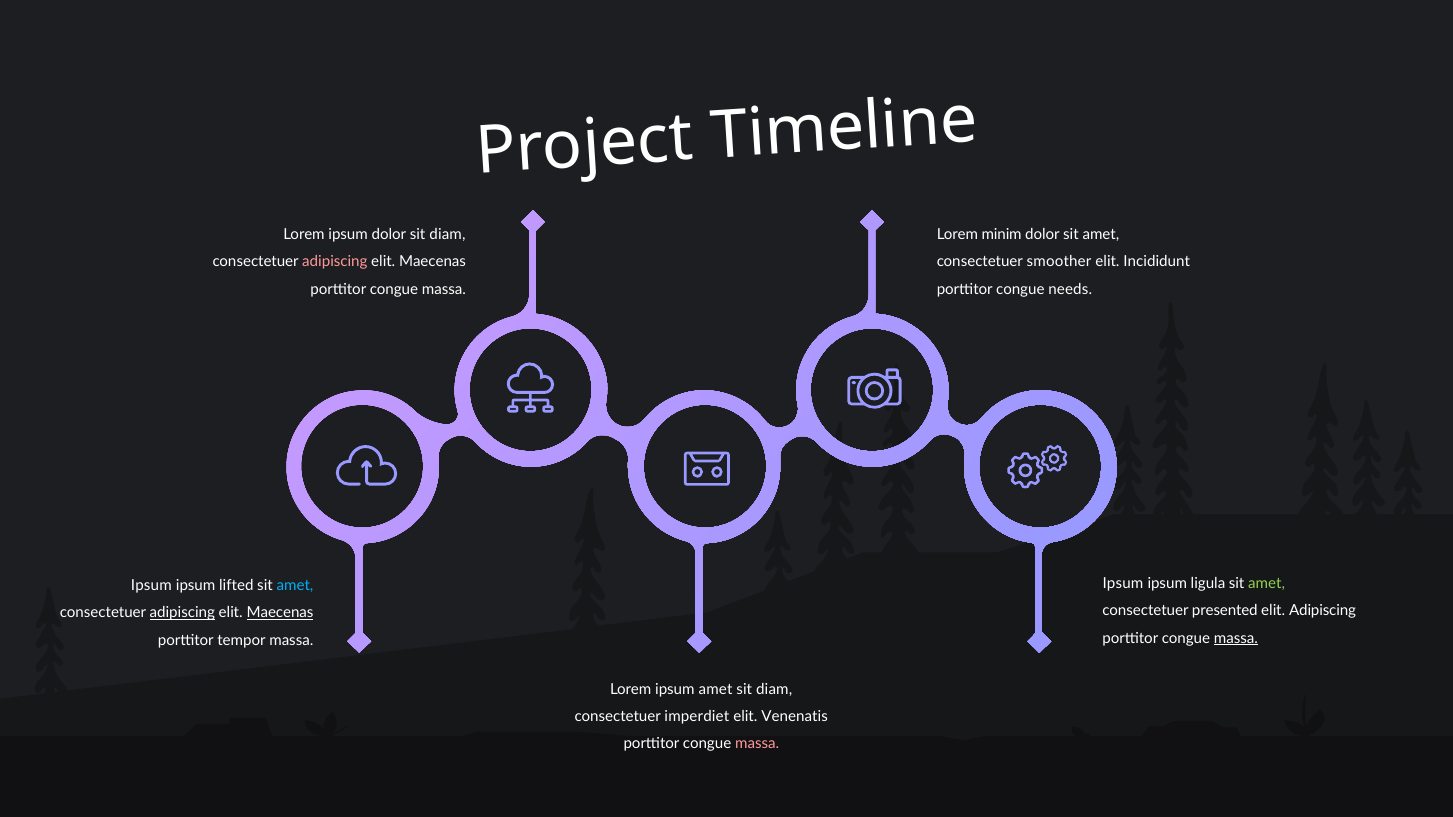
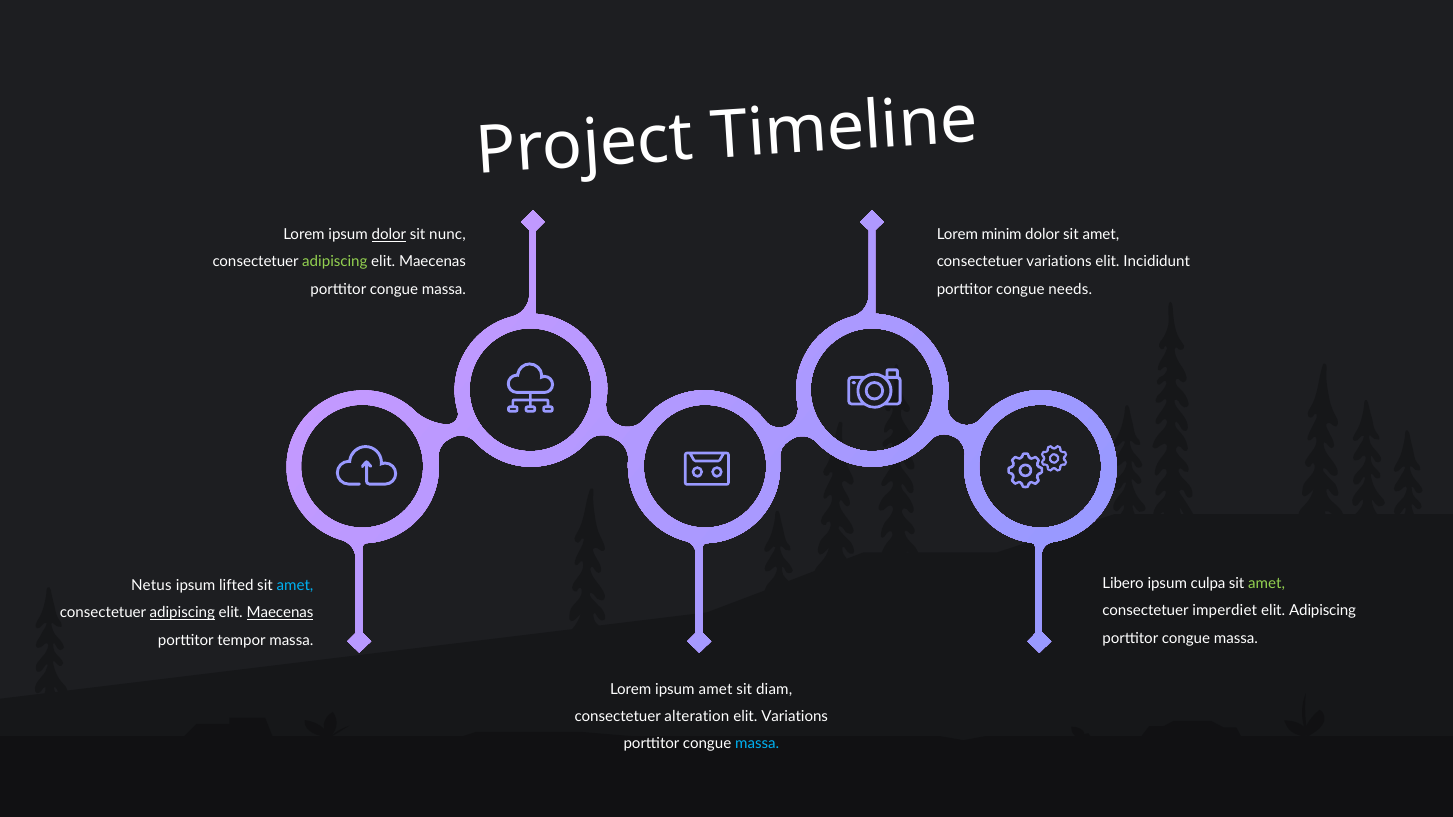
dolor at (389, 235) underline: none -> present
diam at (447, 235): diam -> nunc
adipiscing at (335, 262) colour: pink -> light green
consectetuer smoother: smoother -> variations
Ipsum at (1123, 584): Ipsum -> Libero
ligula: ligula -> culpa
Ipsum at (151, 586): Ipsum -> Netus
presented: presented -> imperdiet
massa at (1236, 639) underline: present -> none
imperdiet: imperdiet -> alteration
elit Venenatis: Venenatis -> Variations
massa at (757, 744) colour: pink -> light blue
